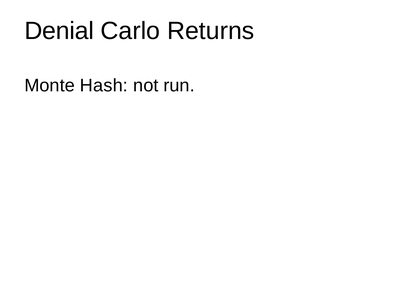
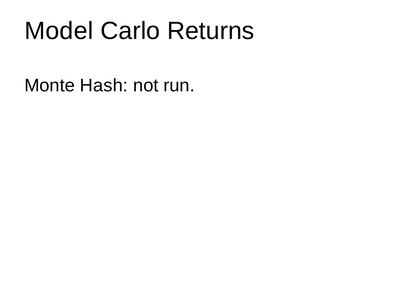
Denial: Denial -> Model
